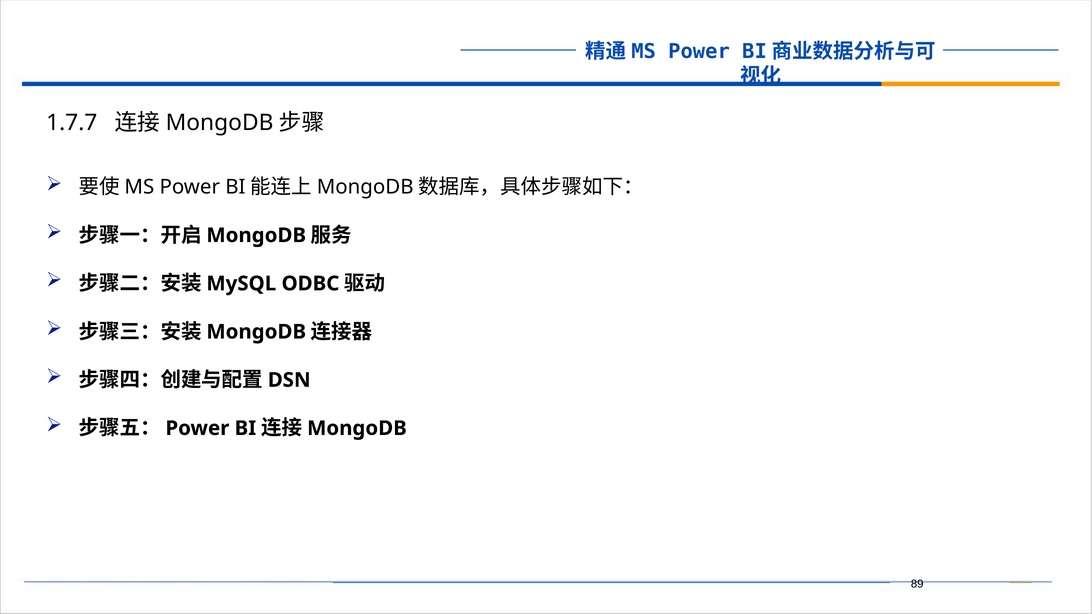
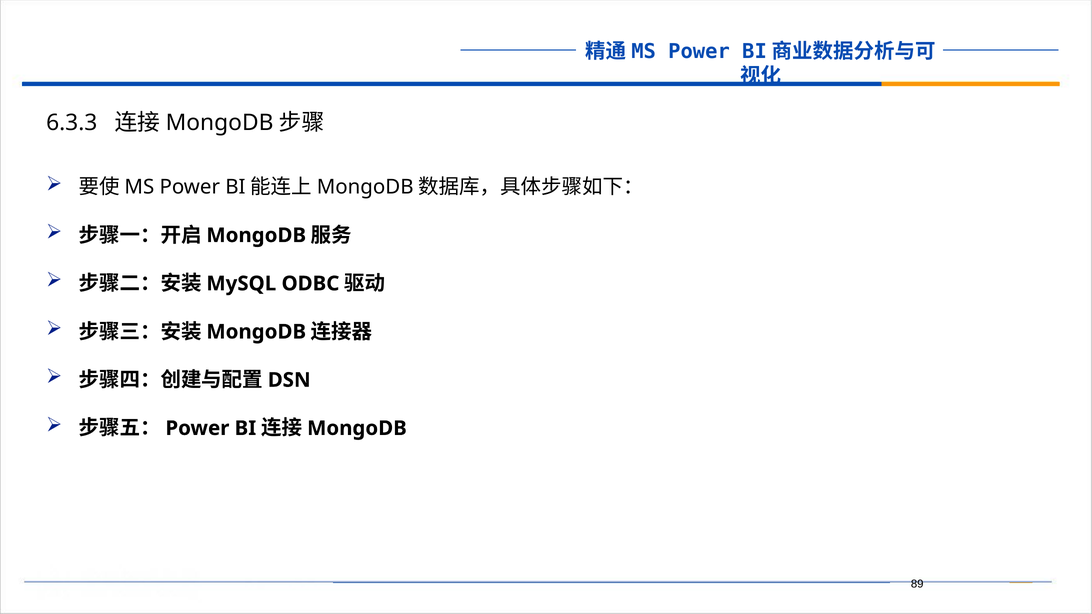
1.7.7: 1.7.7 -> 6.3.3
